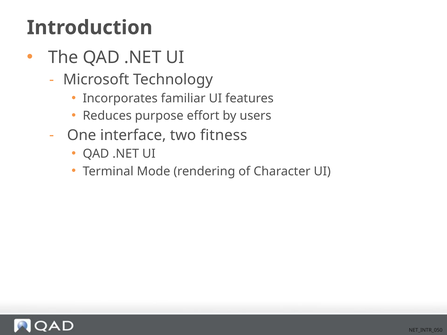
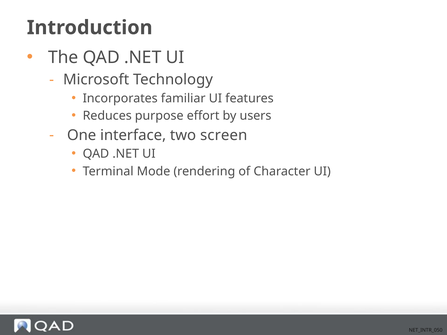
fitness: fitness -> screen
